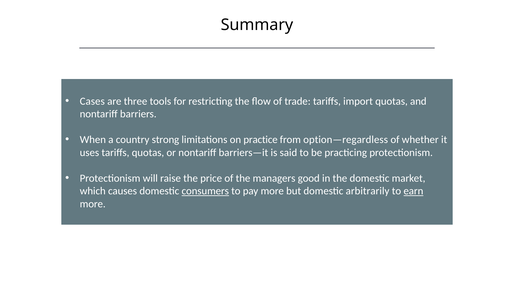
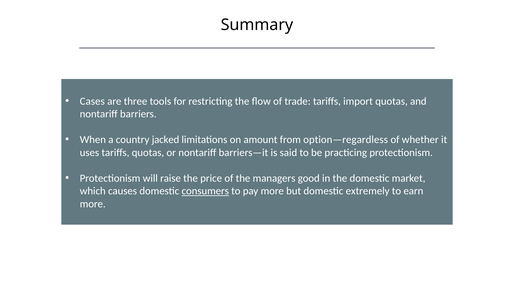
strong: strong -> jacked
practice: practice -> amount
arbitrarily: arbitrarily -> extremely
earn underline: present -> none
